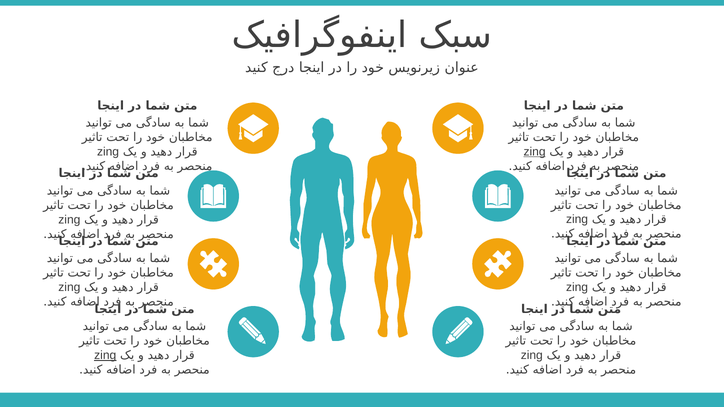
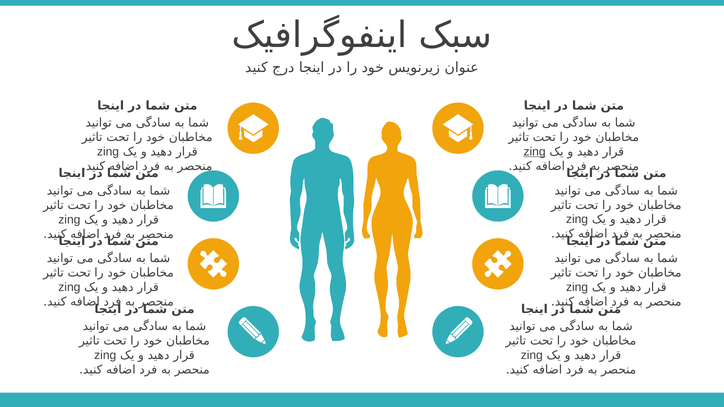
zing at (105, 355) underline: present -> none
